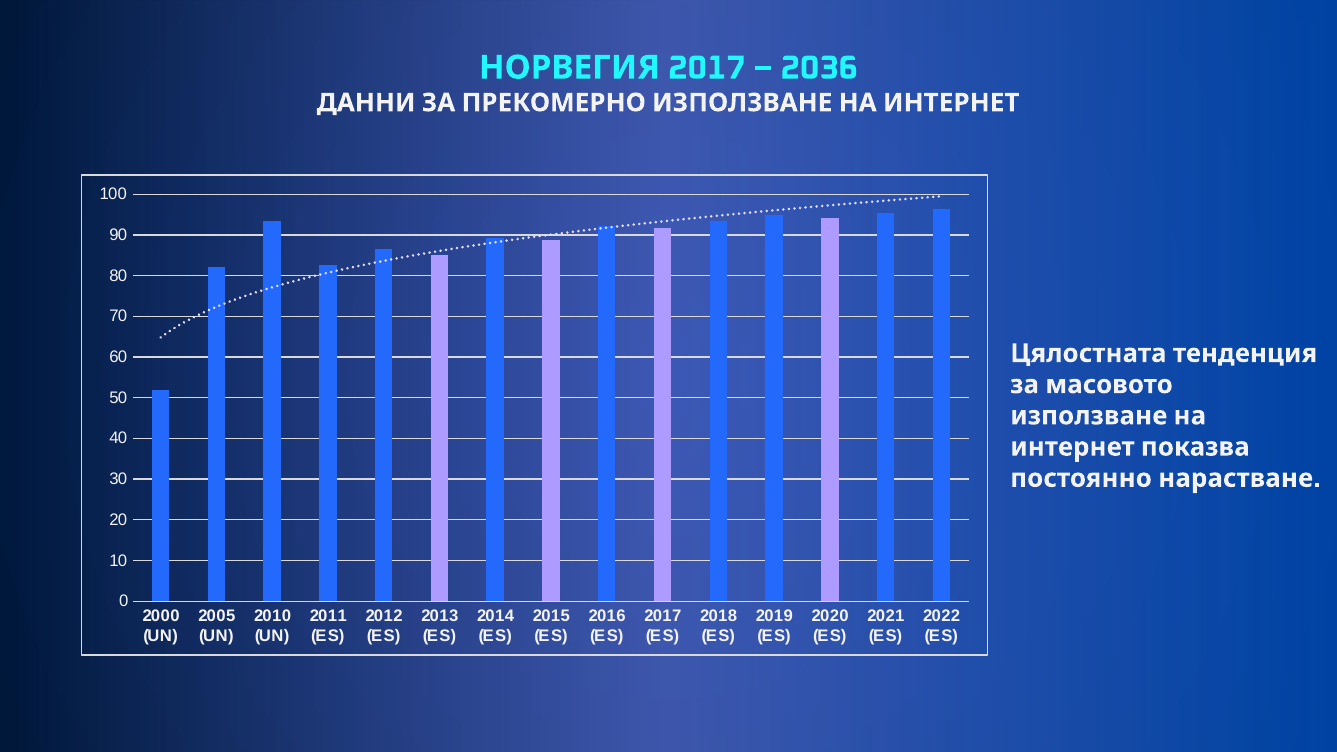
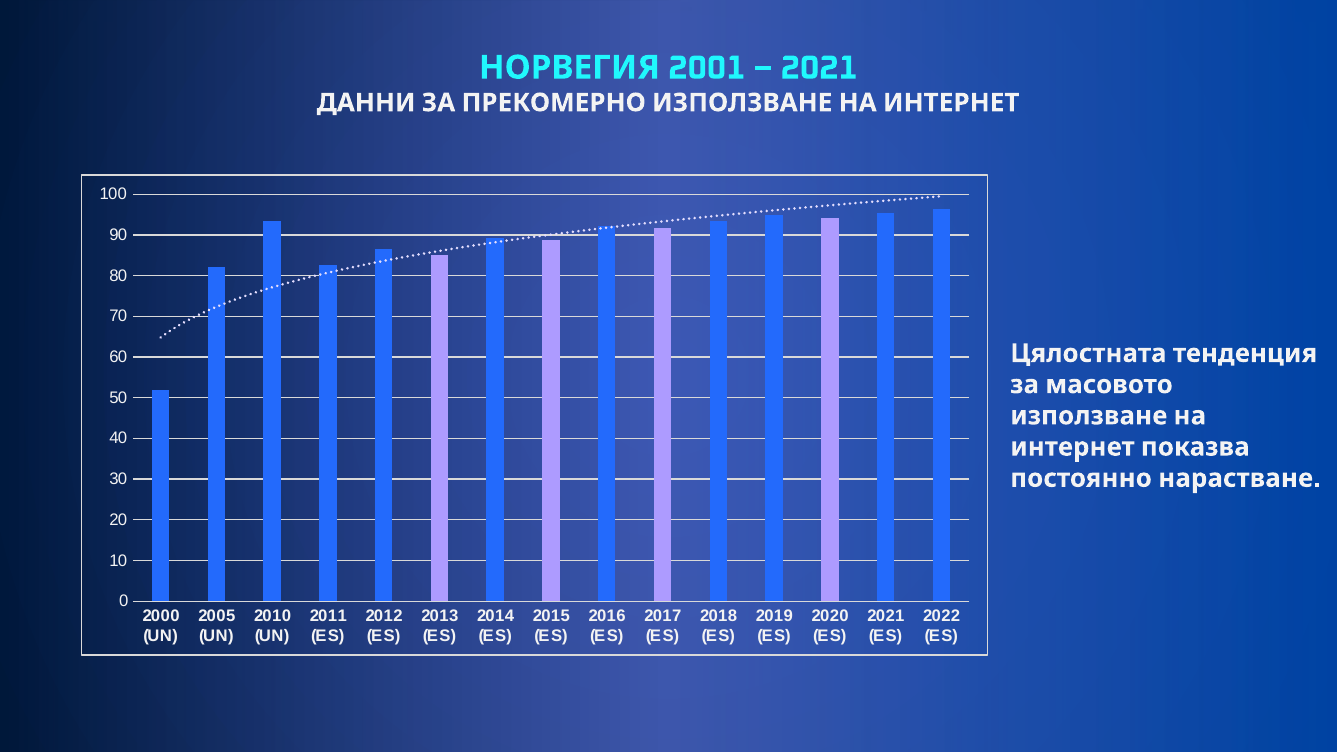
2017 at (707, 68): 2017 -> 2001
2036 at (819, 68): 2036 -> 2021
